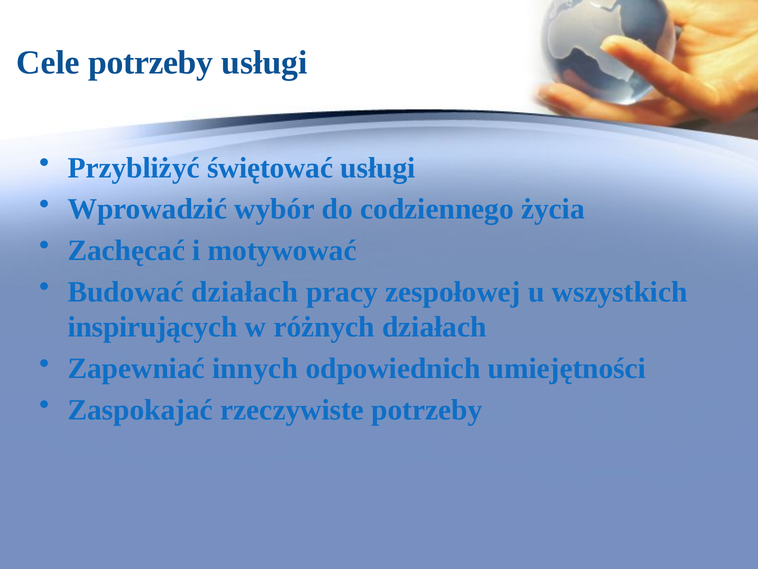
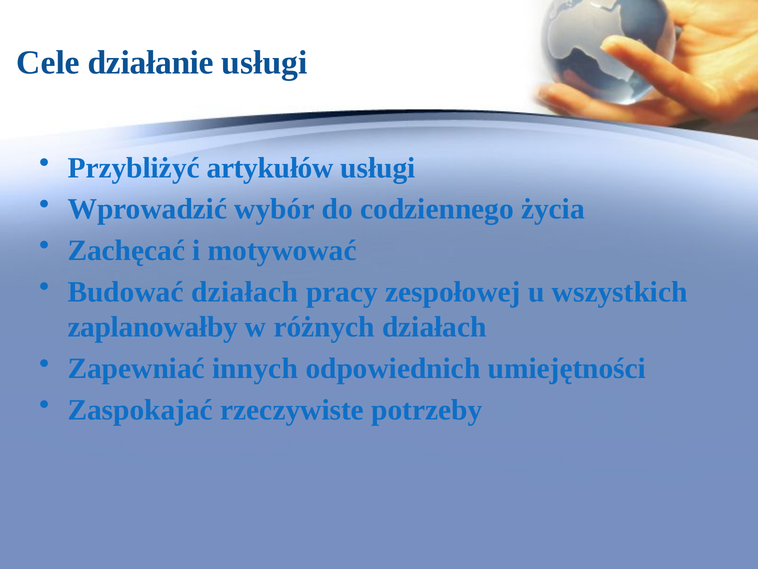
Cele potrzeby: potrzeby -> działanie
świętować: świętować -> artykułów
inspirujących: inspirujących -> zaplanowałby
